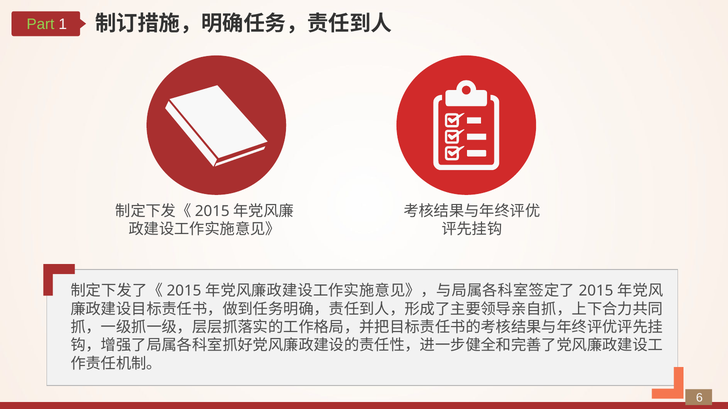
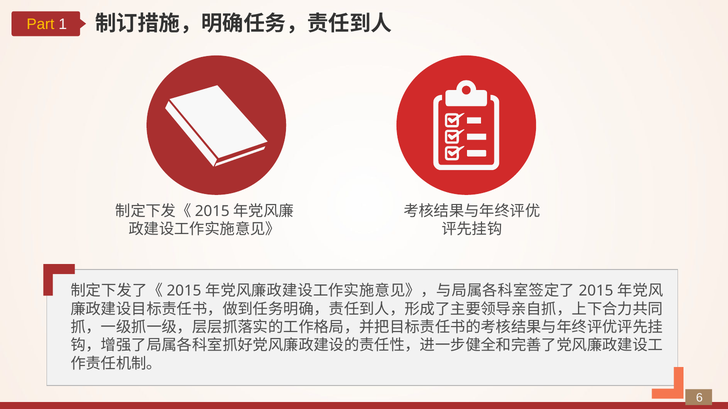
Part colour: light green -> yellow
